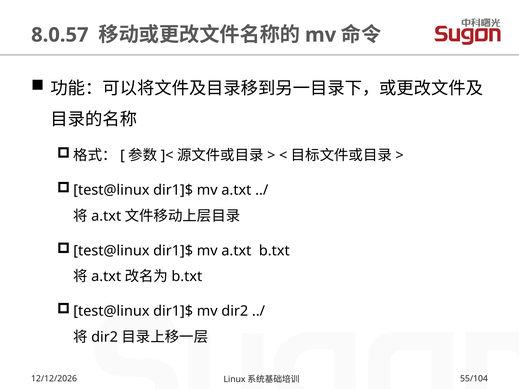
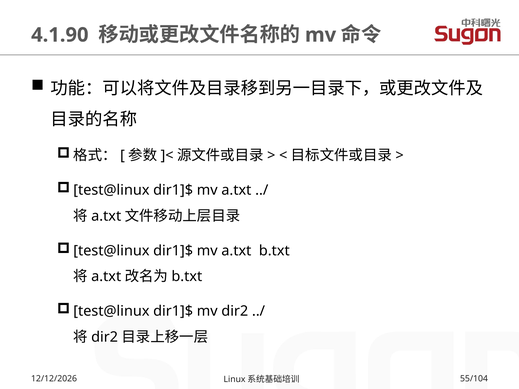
8.0.57: 8.0.57 -> 4.1.90
